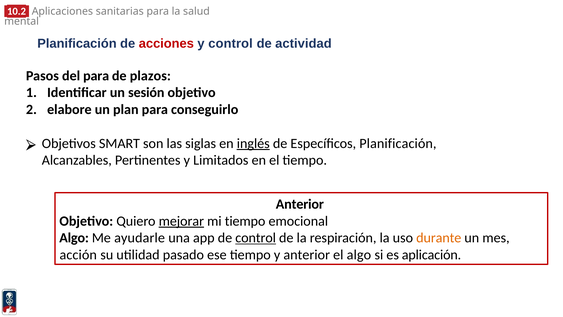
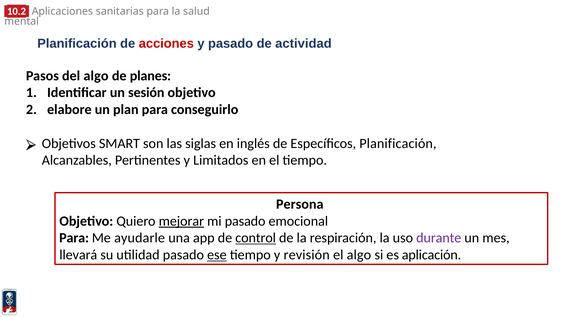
y control: control -> pasado
del para: para -> algo
plazos: plazos -> planes
inglés underline: present -> none
Anterior at (300, 204): Anterior -> Persona
mi tiempo: tiempo -> pasado
Algo at (74, 238): Algo -> Para
durante colour: orange -> purple
acción: acción -> llevará
ese underline: none -> present
y anterior: anterior -> revisión
